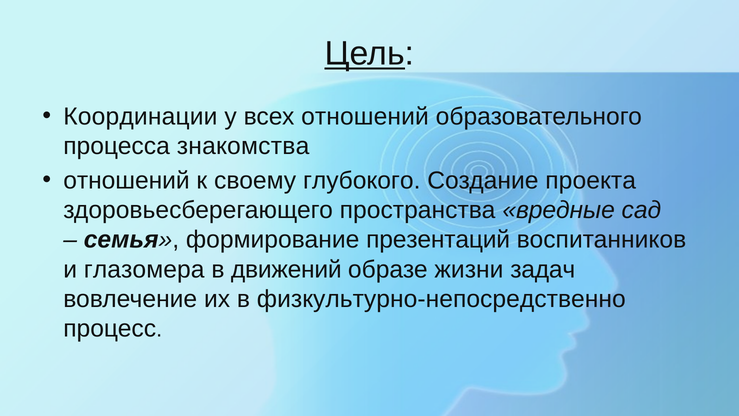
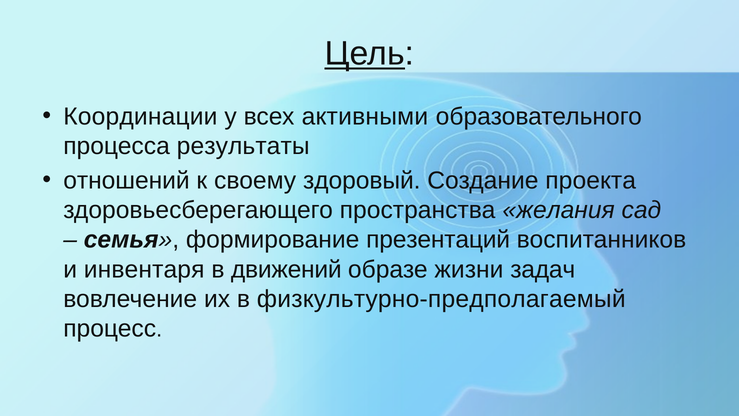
всех отношений: отношений -> активными
знакомства: знакомства -> результаты
глубокого: глубокого -> здоровый
вредные: вредные -> желания
глазомера: глазомера -> инвентаря
физкультурно-непосредственно: физкультурно-непосредственно -> физкультурно-предполагаемый
